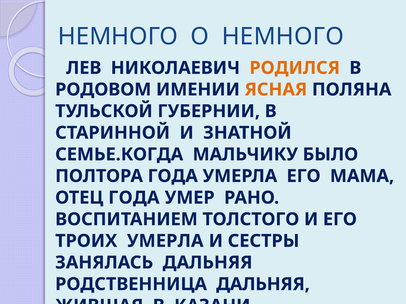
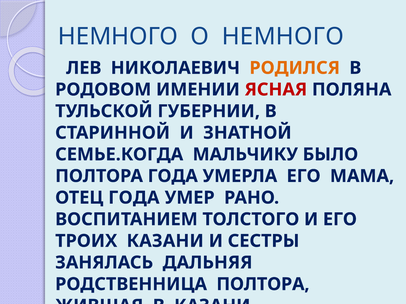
ЯСНАЯ colour: orange -> red
ТРОИХ УМЕРЛА: УМЕРЛА -> КАЗАНИ
РОДСТВЕННИЦА ДАЛЬНЯЯ: ДАЛЬНЯЯ -> ПОЛТОРА
